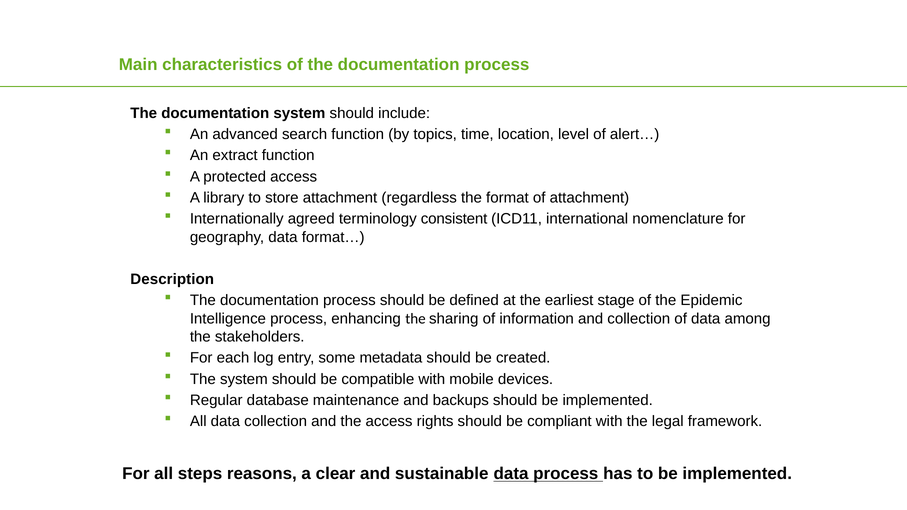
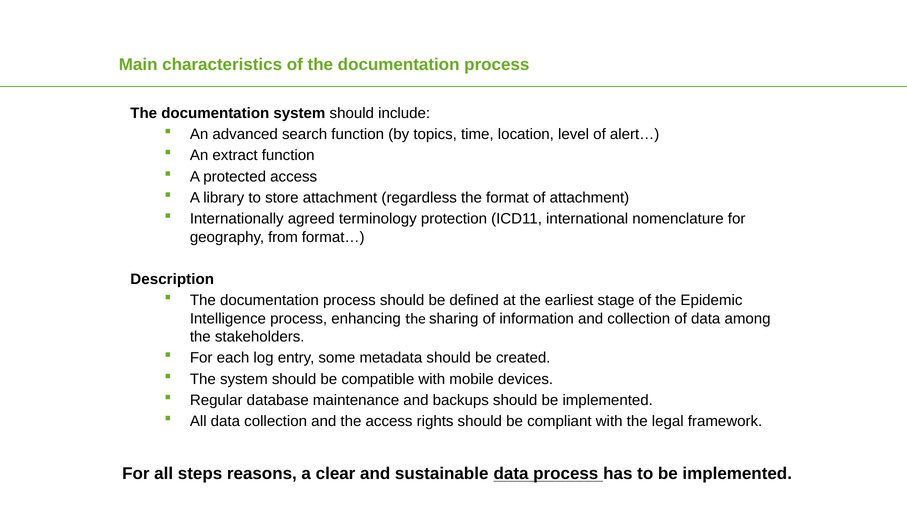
consistent: consistent -> protection
geography data: data -> from
